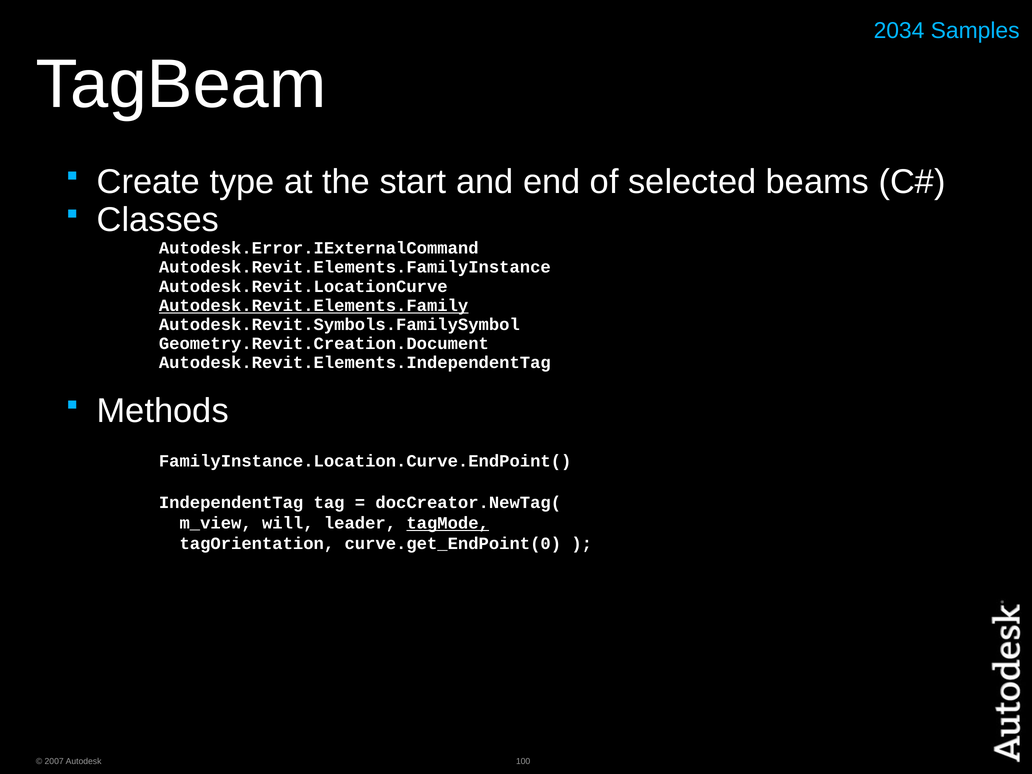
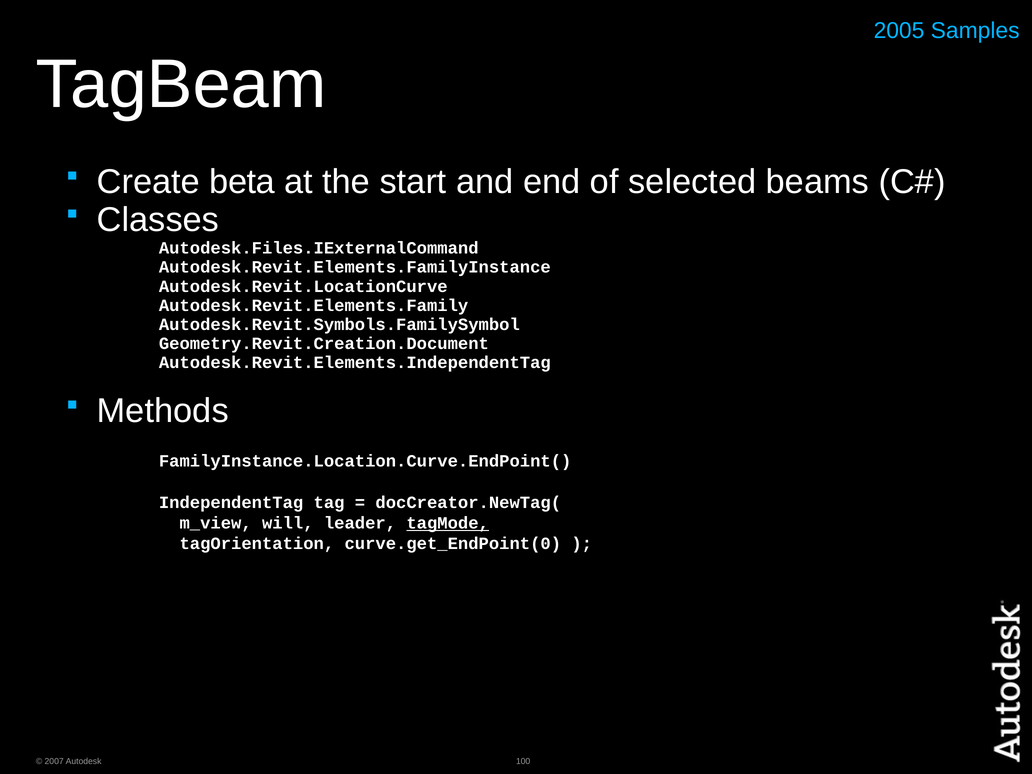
2034: 2034 -> 2005
type: type -> beta
Autodesk.Error.IExternalCommand: Autodesk.Error.IExternalCommand -> Autodesk.Files.IExternalCommand
Autodesk.Revit.Elements.Family underline: present -> none
